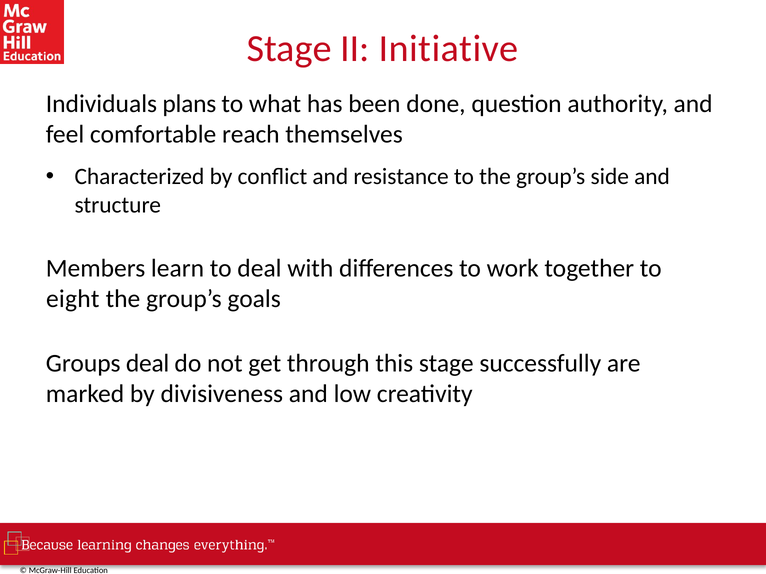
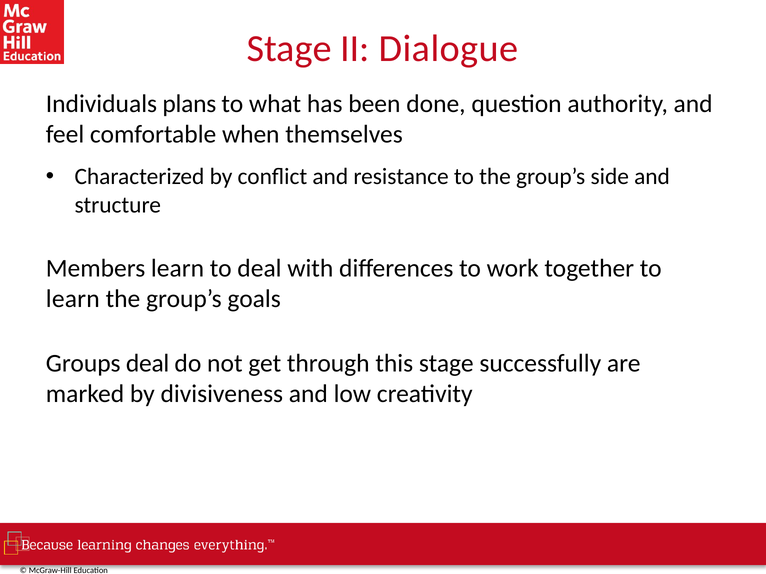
Initiative: Initiative -> Dialogue
reach: reach -> when
eight at (73, 299): eight -> learn
